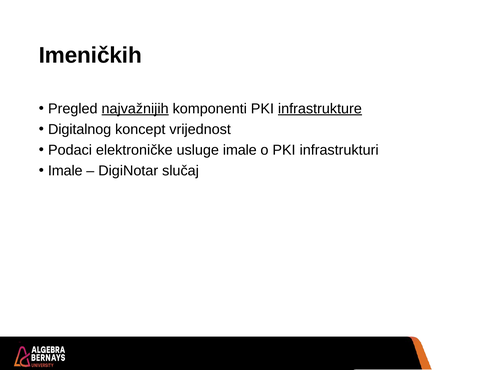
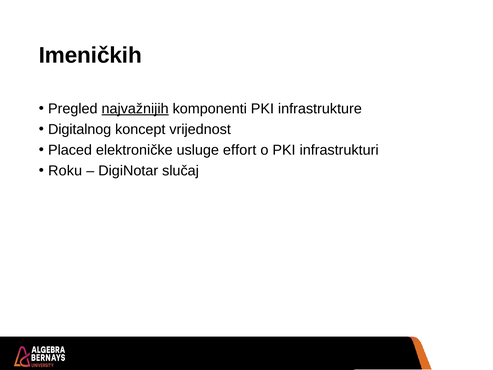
infrastrukture underline: present -> none
Podaci: Podaci -> Placed
usluge imale: imale -> effort
Imale at (65, 171): Imale -> Roku
